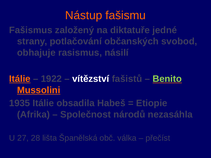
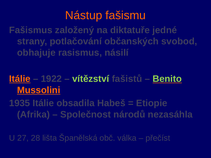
vítězství colour: white -> light green
